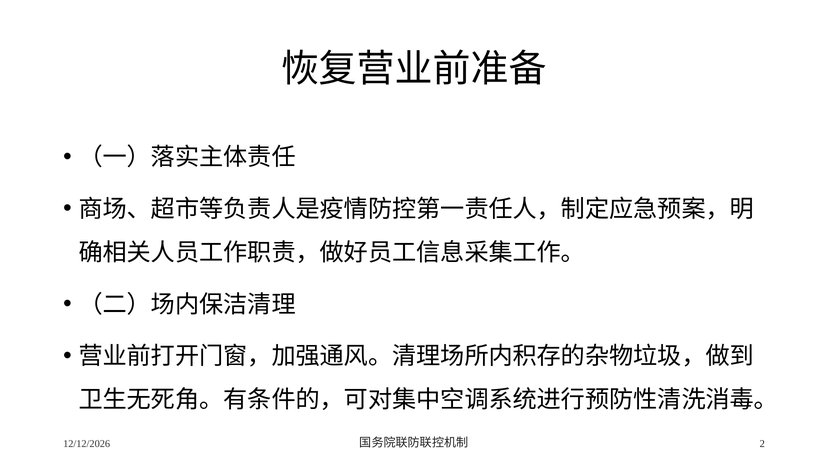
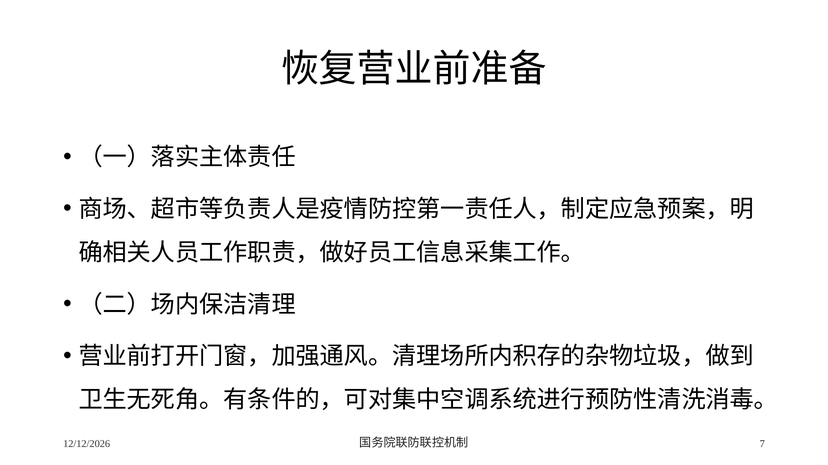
2: 2 -> 7
